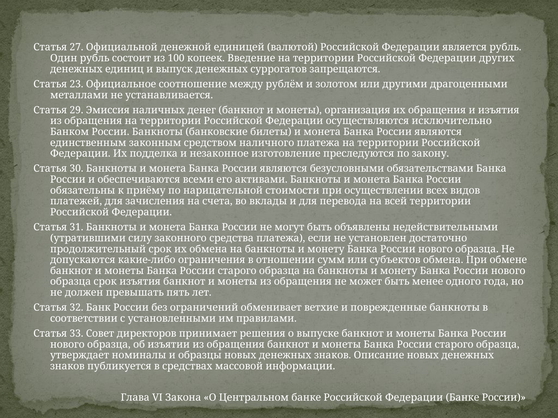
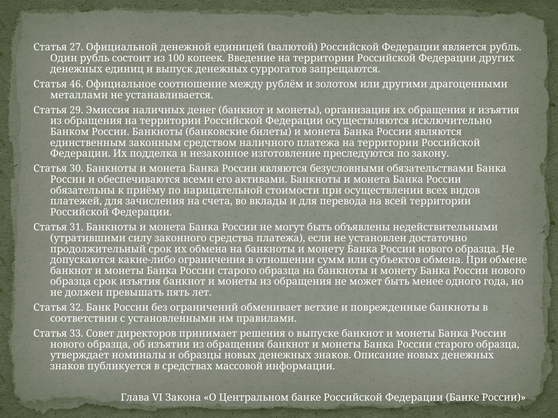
23: 23 -> 46
